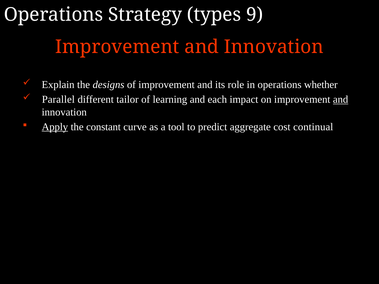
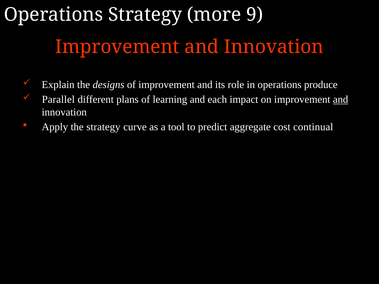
types: types -> more
whether: whether -> produce
tailor: tailor -> plans
Apply underline: present -> none
the constant: constant -> strategy
